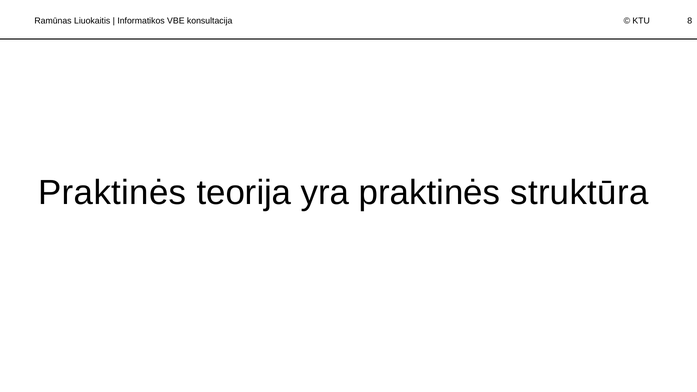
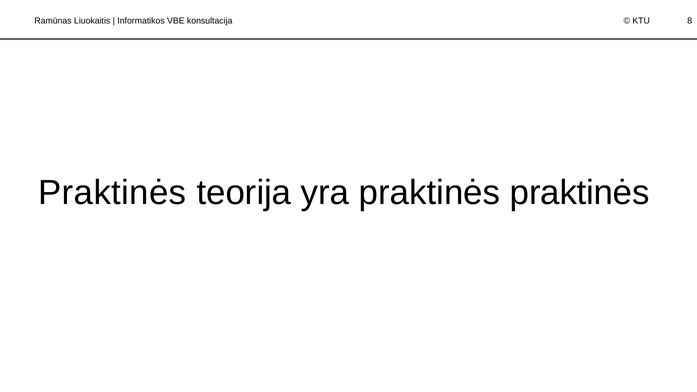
praktinės struktūra: struktūra -> praktinės
